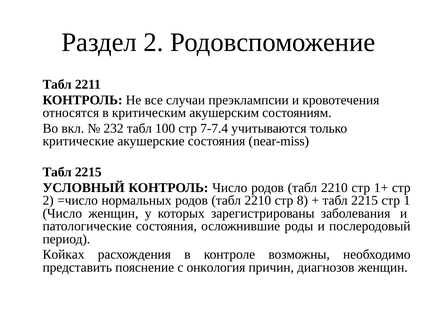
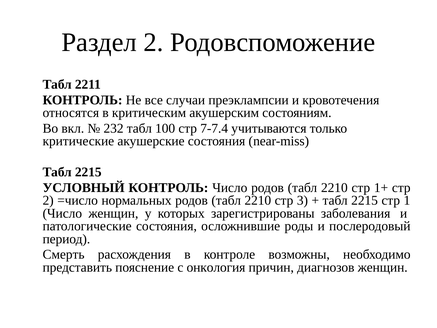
8: 8 -> 3
Койках: Койках -> Смерть
